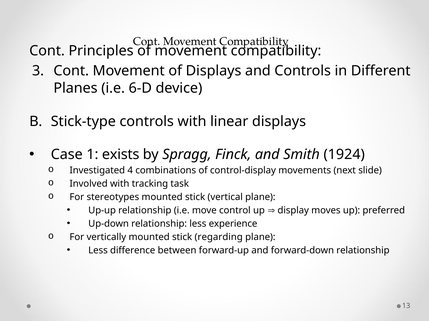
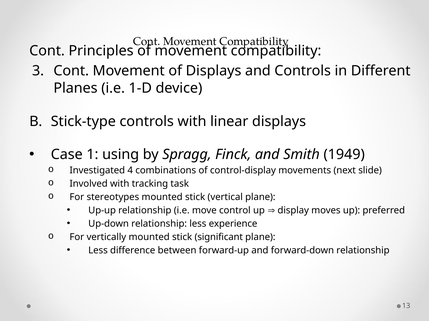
6-D: 6-D -> 1-D
exists: exists -> using
1924: 1924 -> 1949
regarding: regarding -> significant
